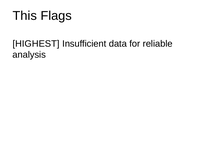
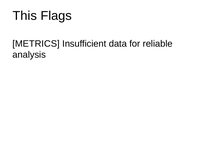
HIGHEST: HIGHEST -> METRICS
